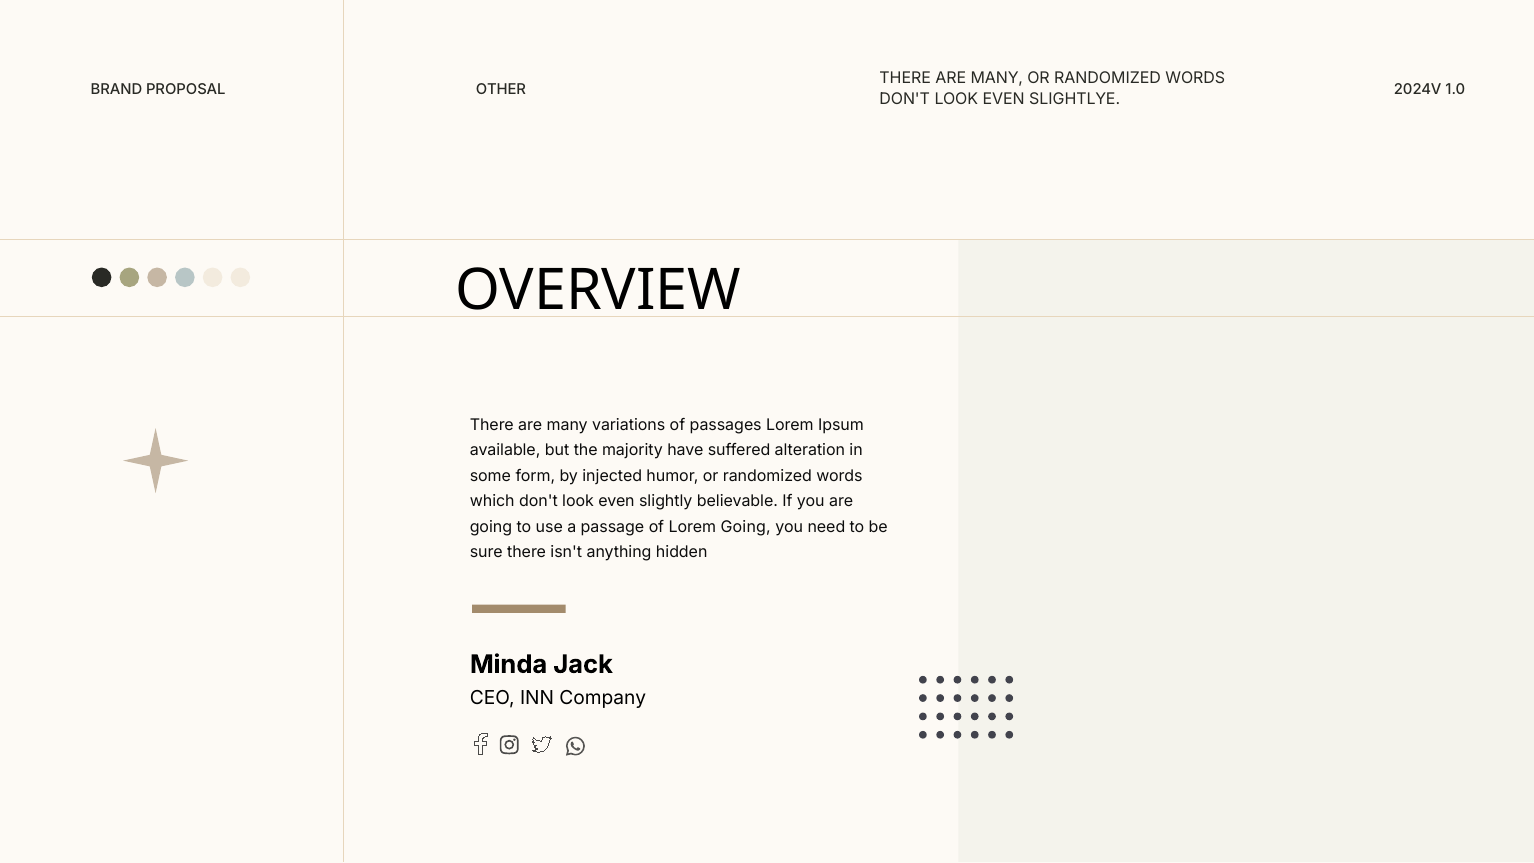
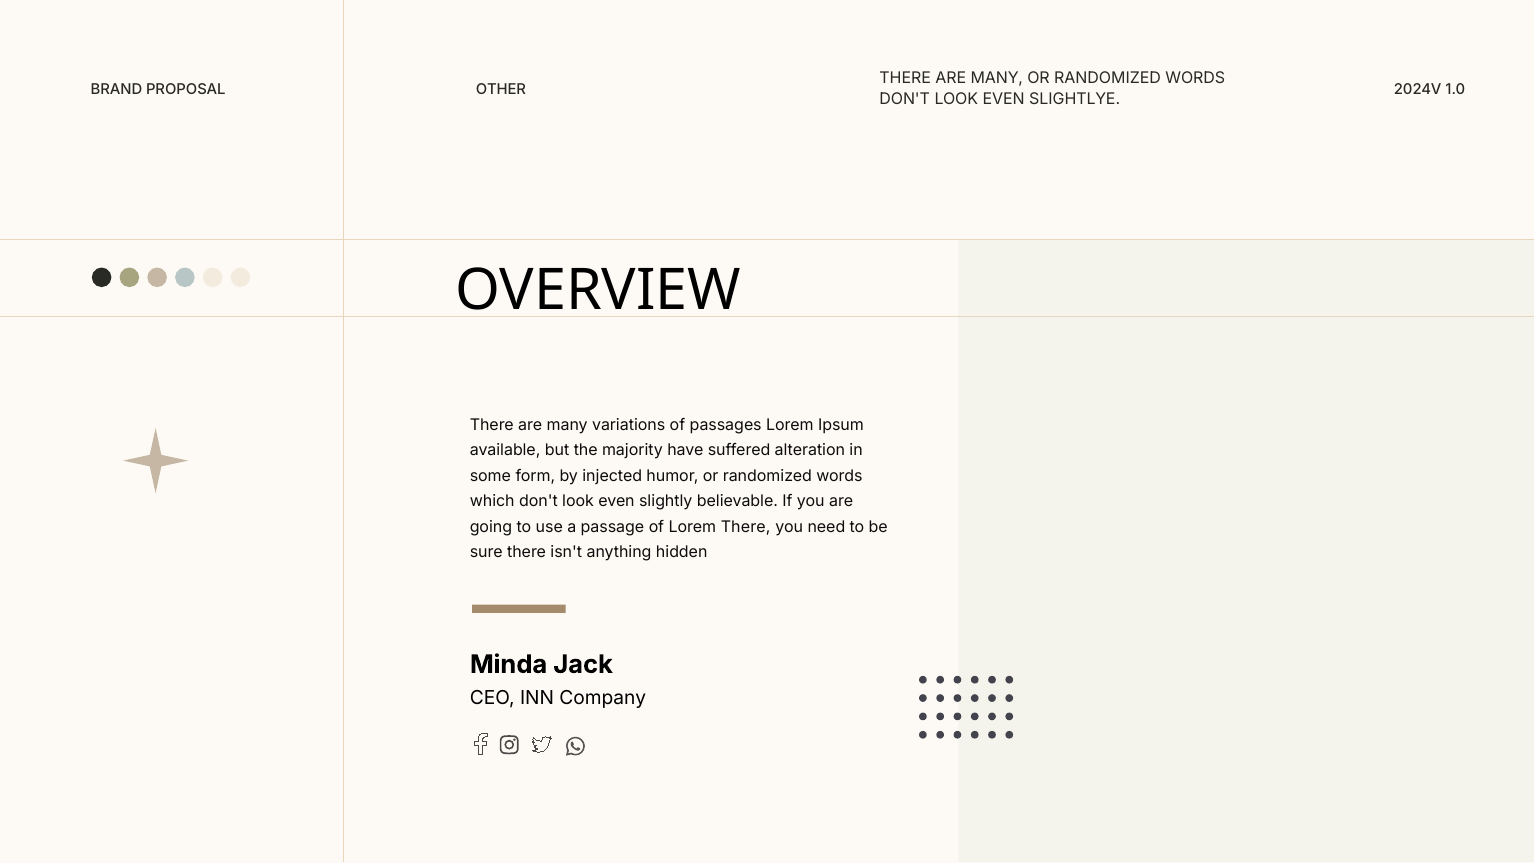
Lorem Going: Going -> There
